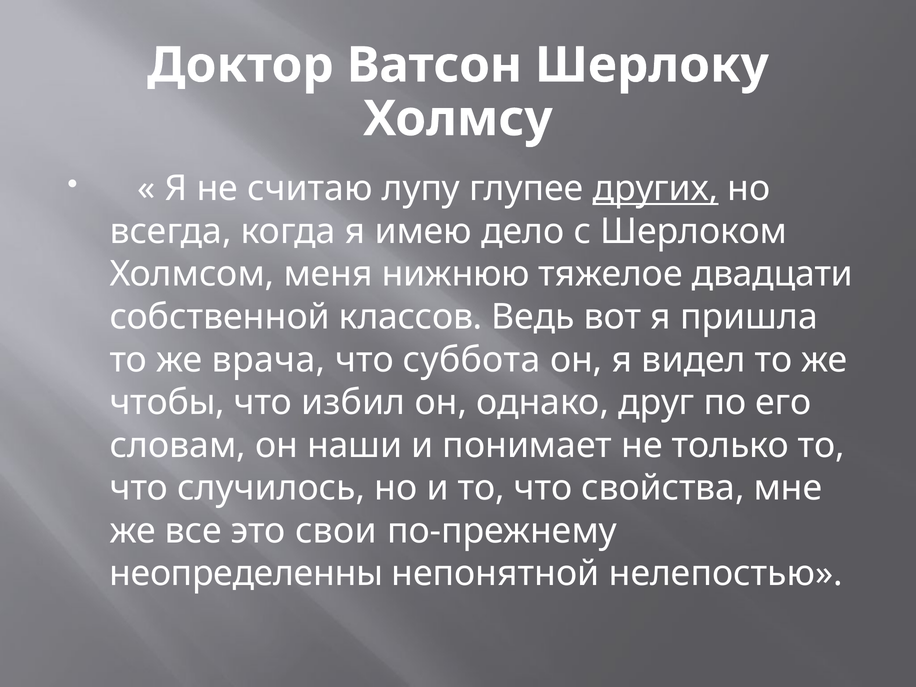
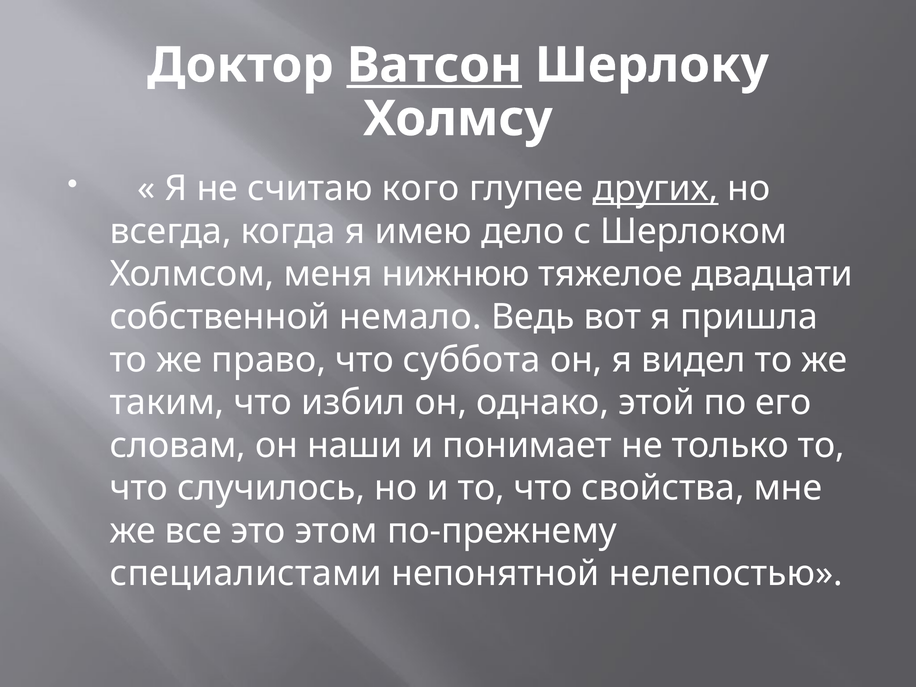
Ватсон underline: none -> present
лупу: лупу -> кого
классов: классов -> немало
врача: врача -> право
чтобы: чтобы -> таким
друг: друг -> этой
свои: свои -> этом
неопределенны: неопределенны -> специалистами
